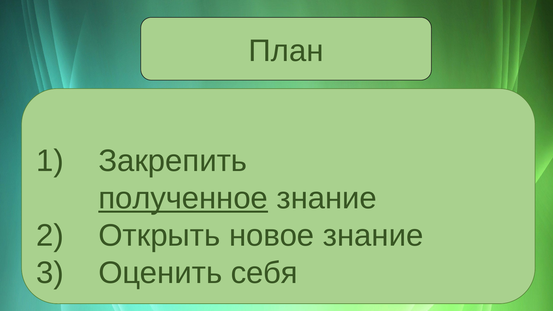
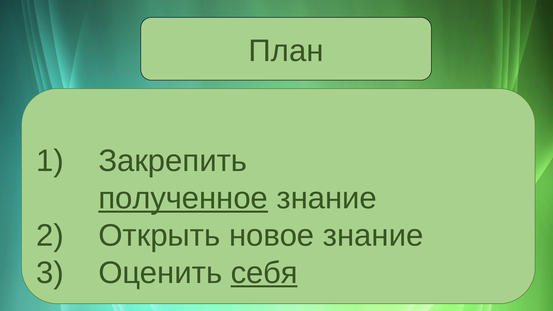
себя underline: none -> present
